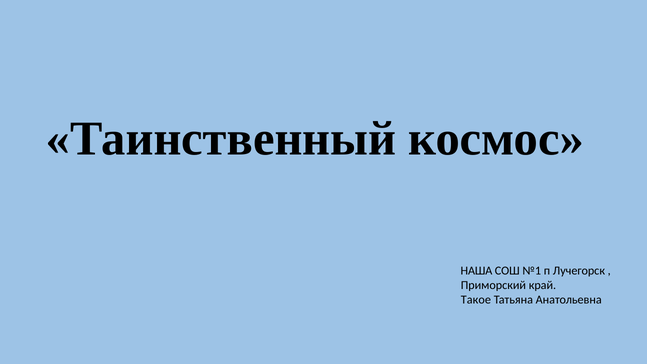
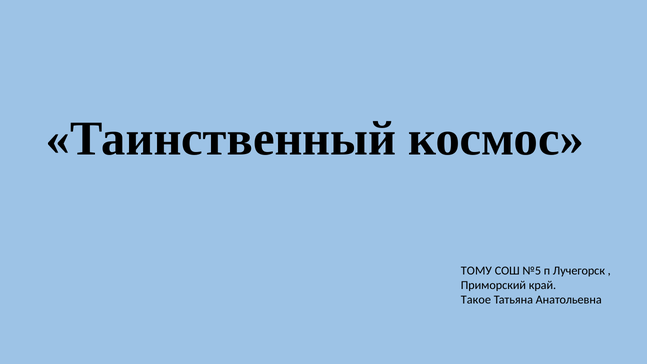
НАША: НАША -> ТОМУ
№1: №1 -> №5
